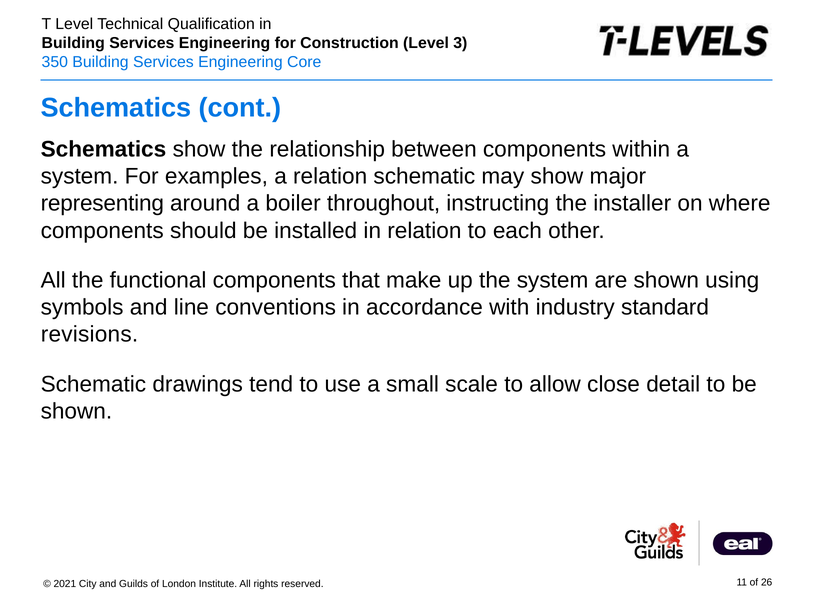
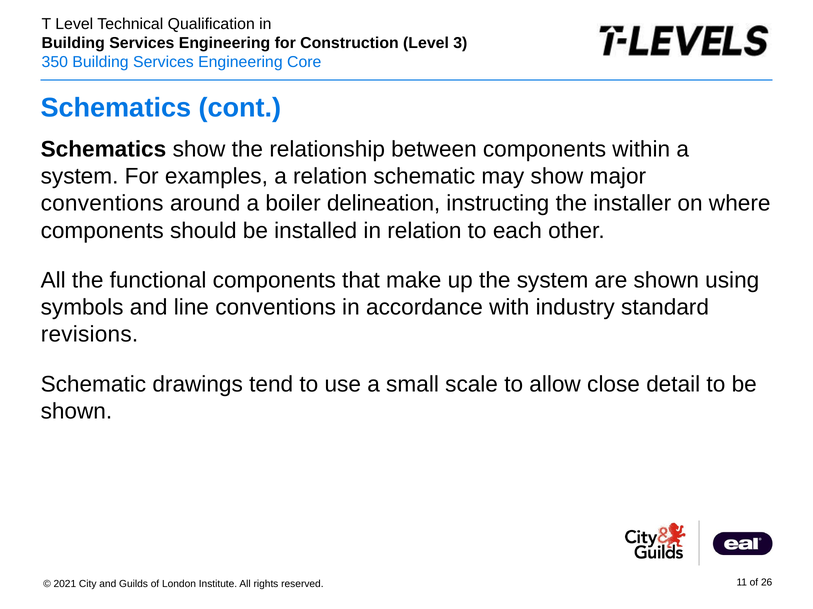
representing at (102, 204): representing -> conventions
throughout: throughout -> delineation
